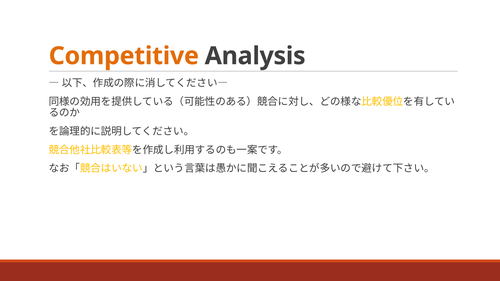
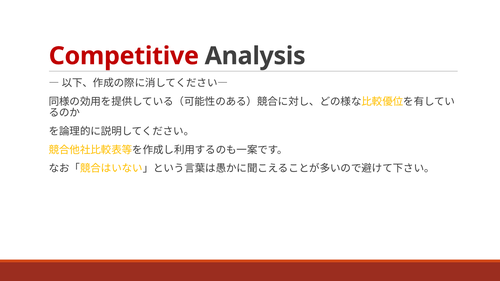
Competitive colour: orange -> red
